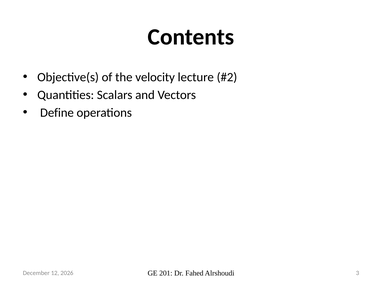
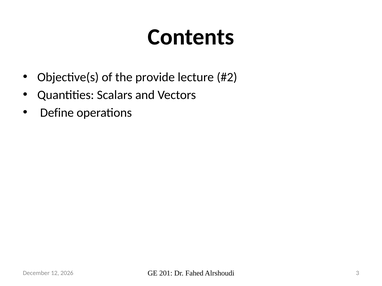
velocity: velocity -> provide
